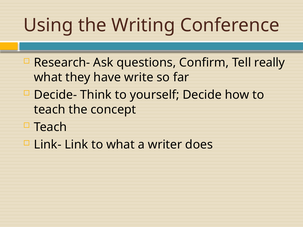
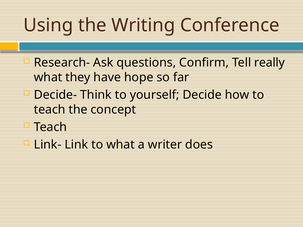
write: write -> hope
